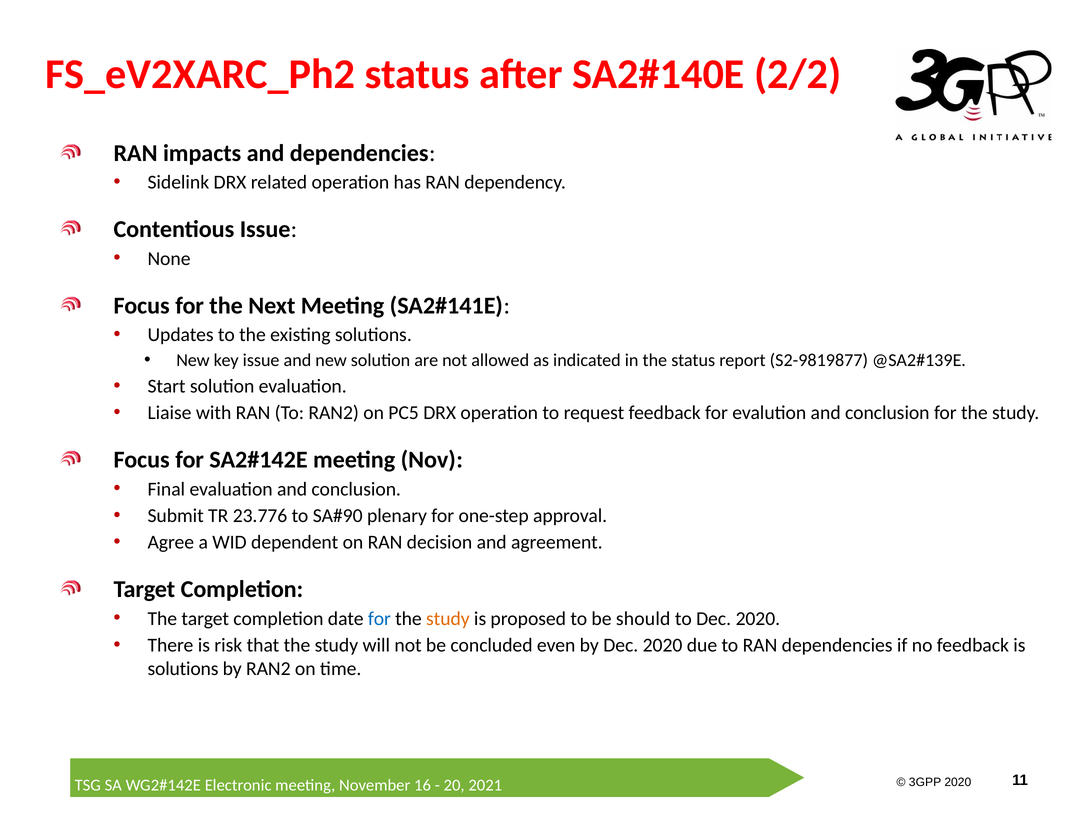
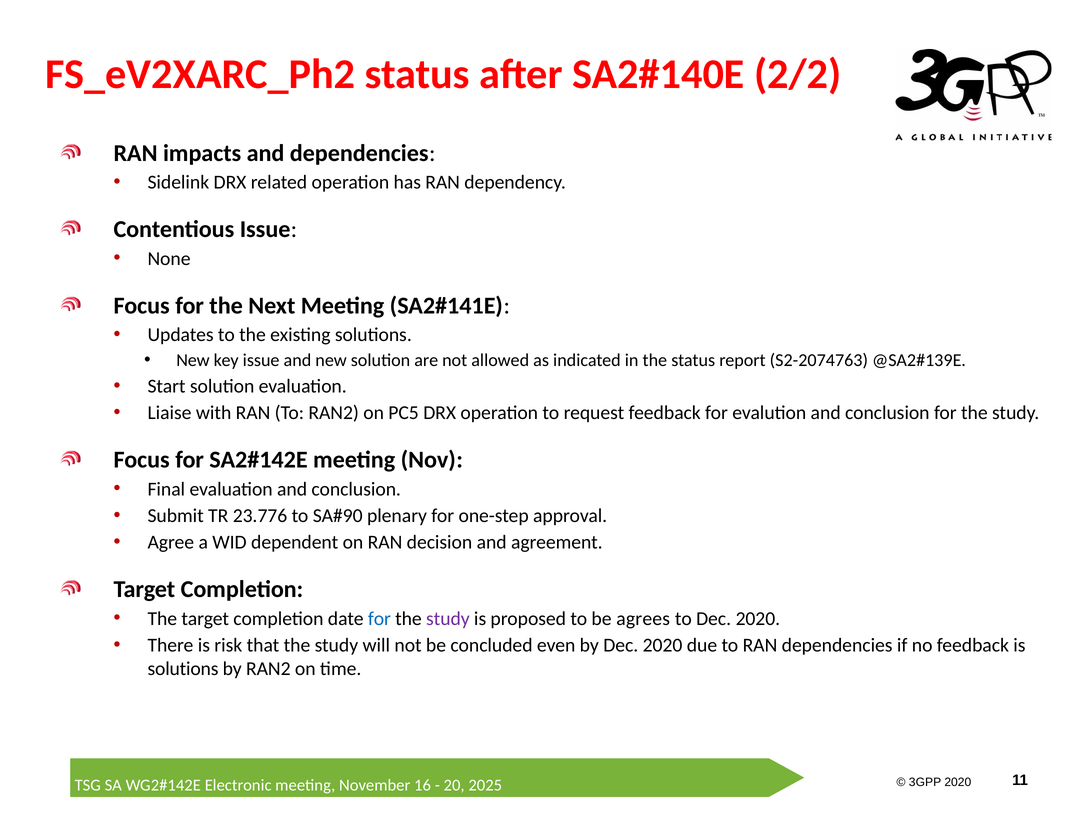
S2-9819877: S2-9819877 -> S2-2074763
study at (448, 619) colour: orange -> purple
should: should -> agrees
2021: 2021 -> 2025
